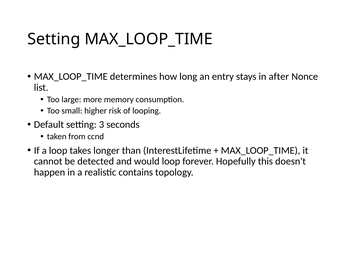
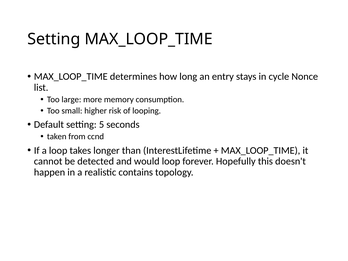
after: after -> cycle
3: 3 -> 5
